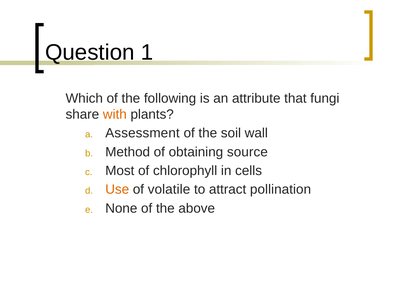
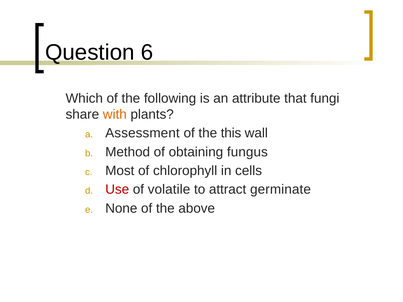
1: 1 -> 6
soil: soil -> this
source: source -> fungus
Use colour: orange -> red
pollination: pollination -> germinate
